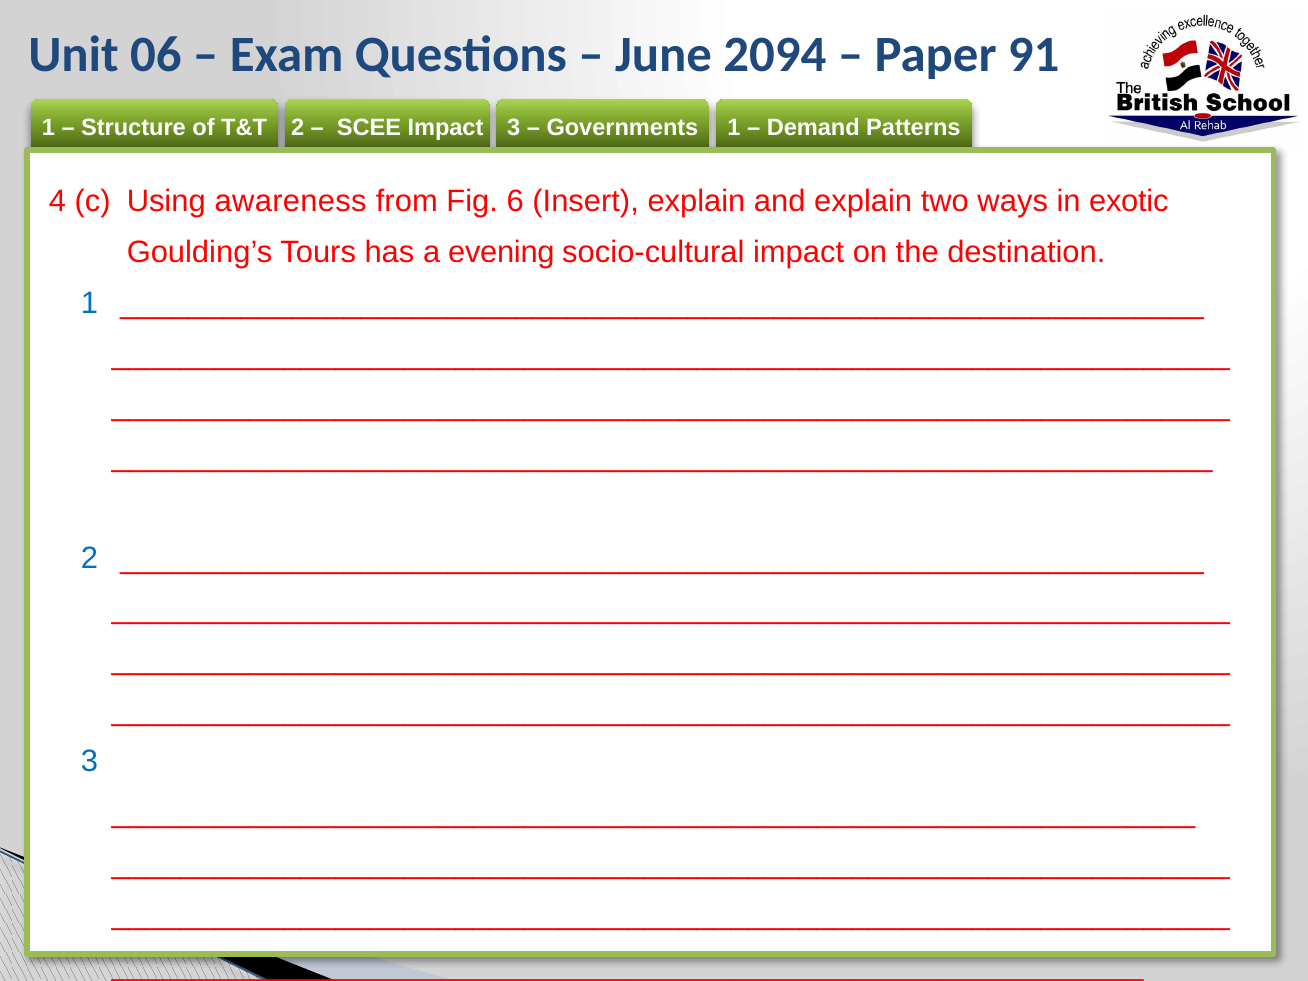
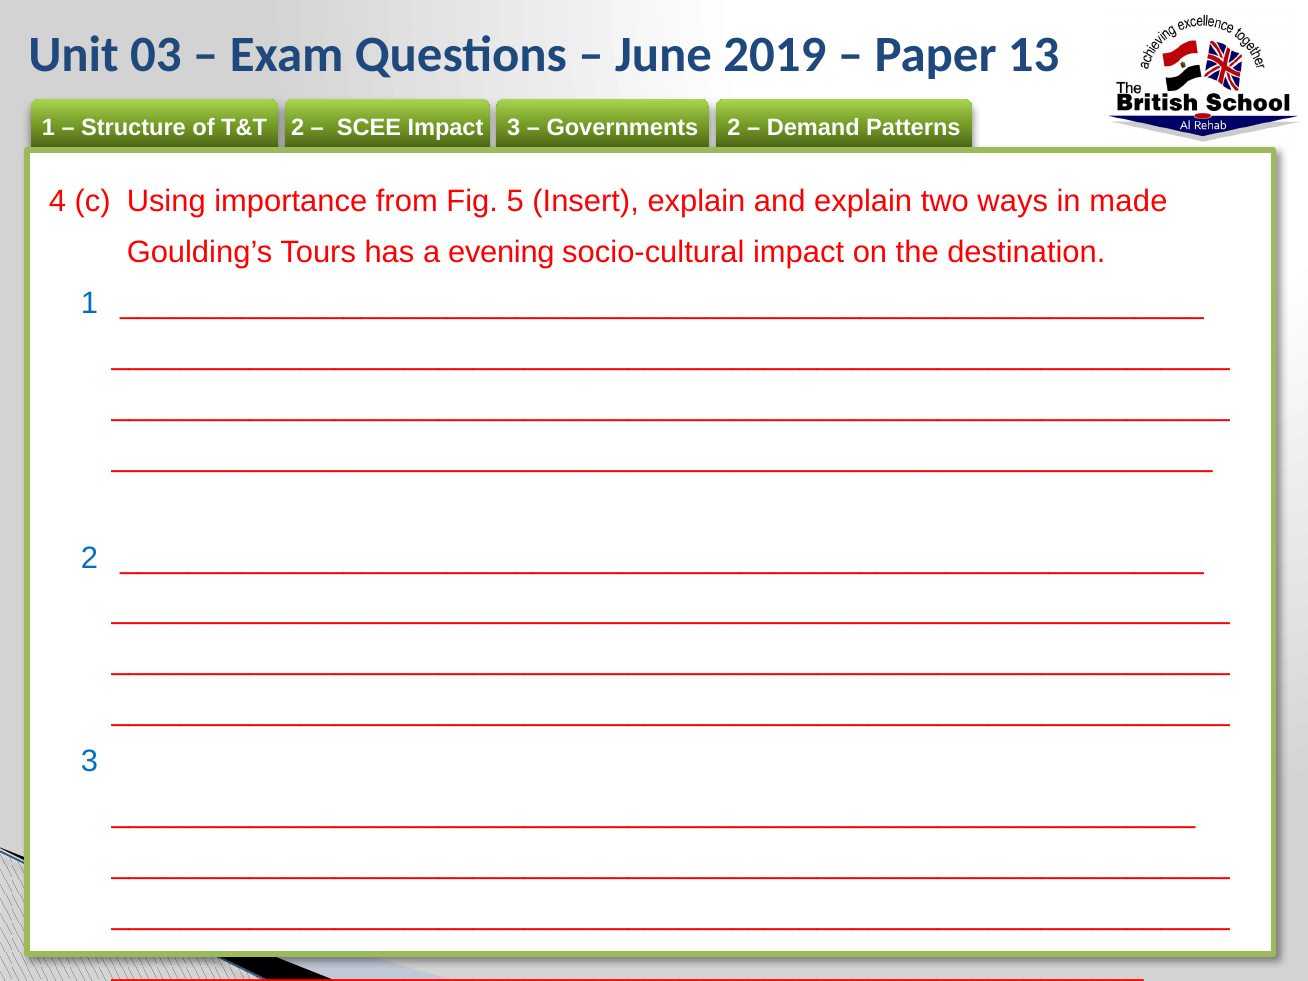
06: 06 -> 03
2094: 2094 -> 2019
91: 91 -> 13
1 at (734, 127): 1 -> 2
awareness: awareness -> importance
Fig 6: 6 -> 5
exotic: exotic -> made
